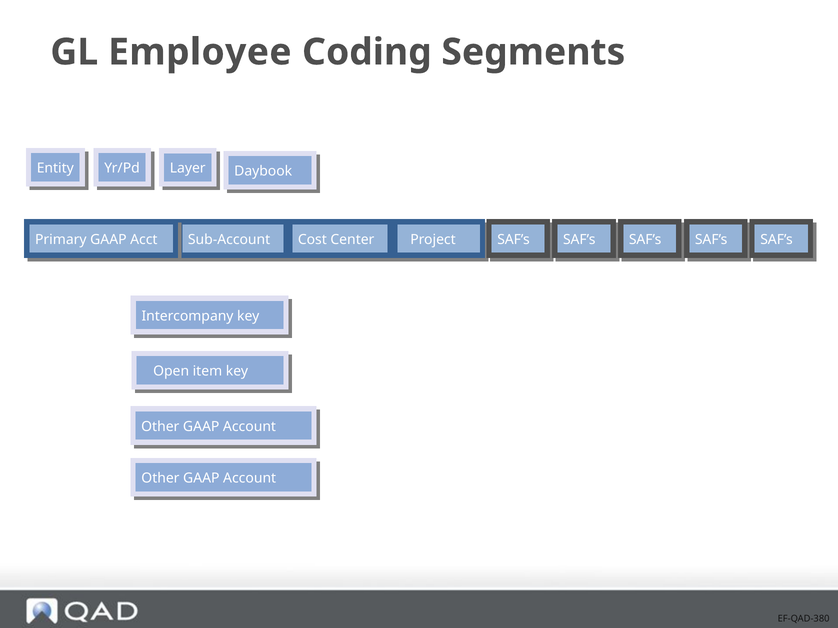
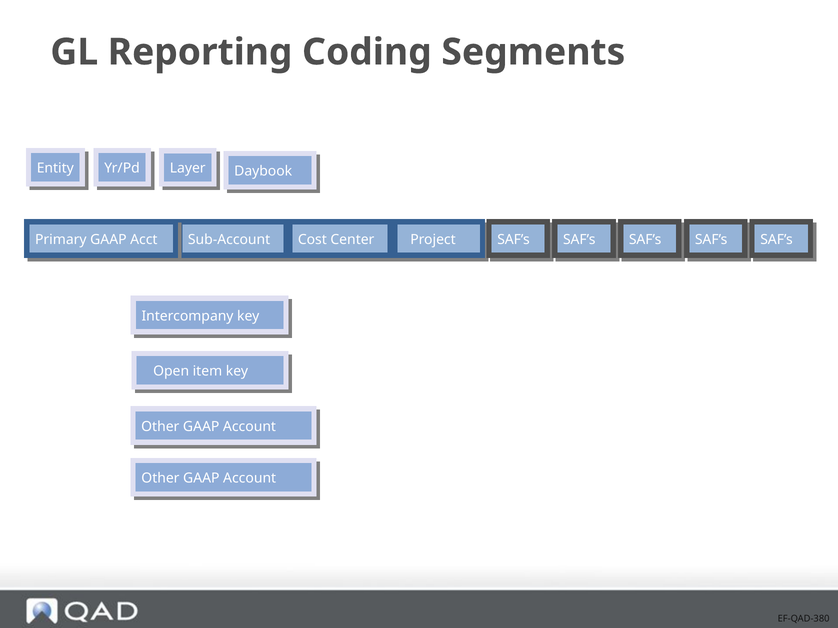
Employee: Employee -> Reporting
